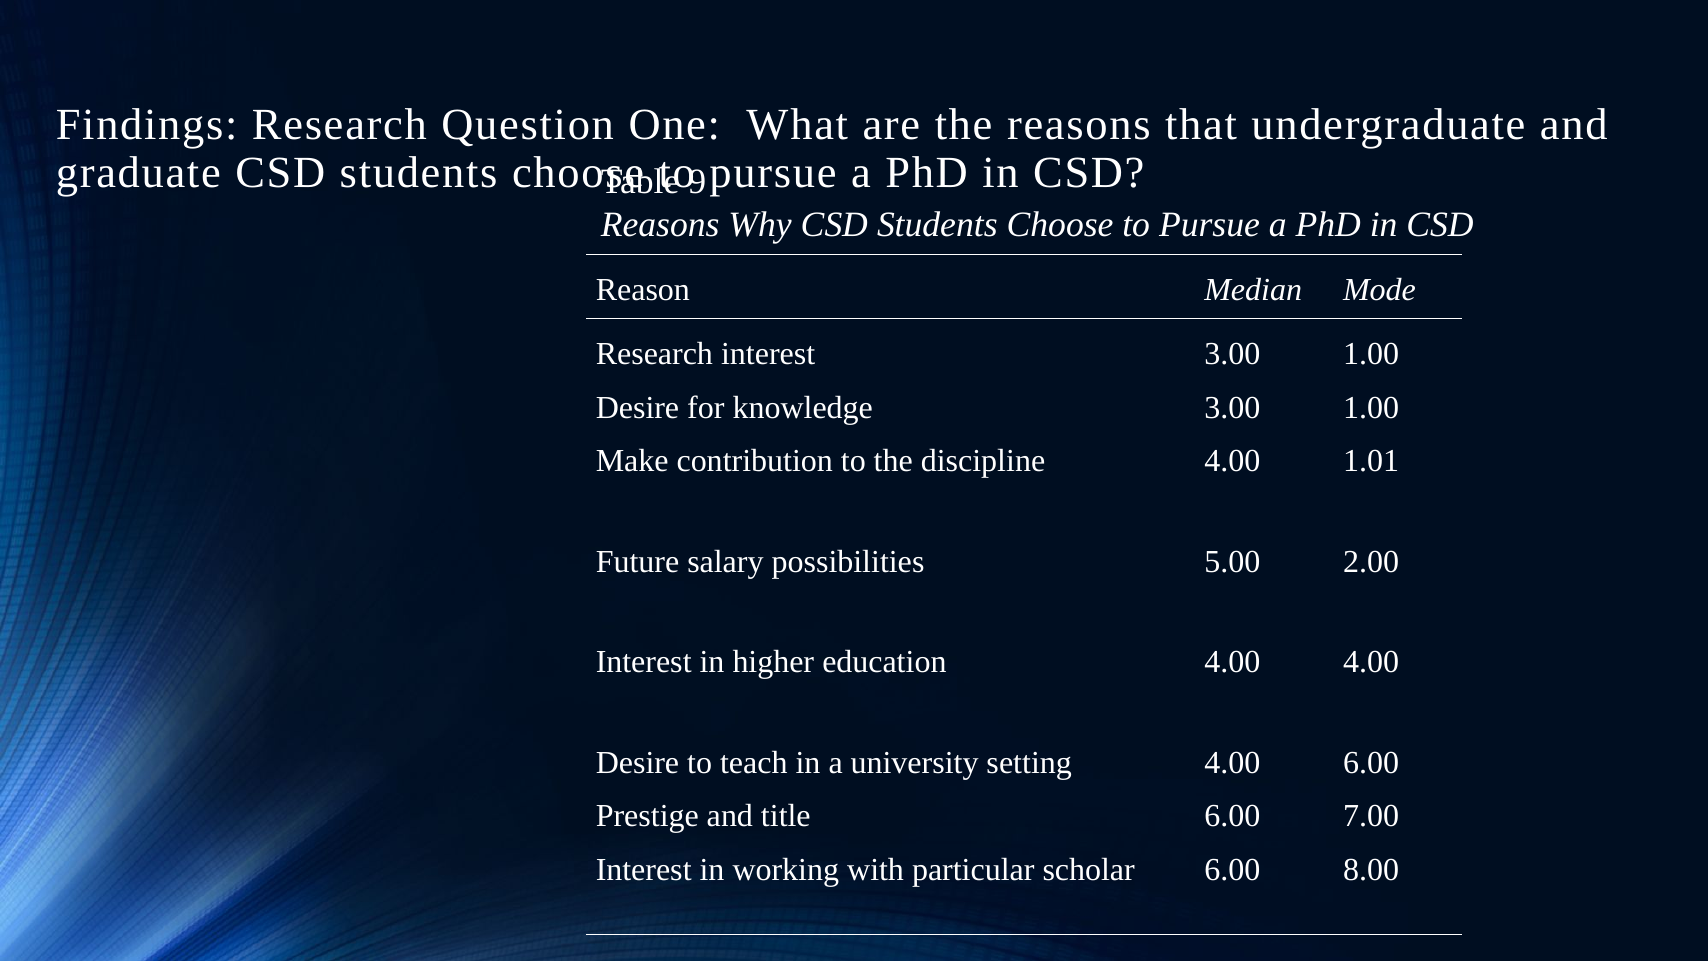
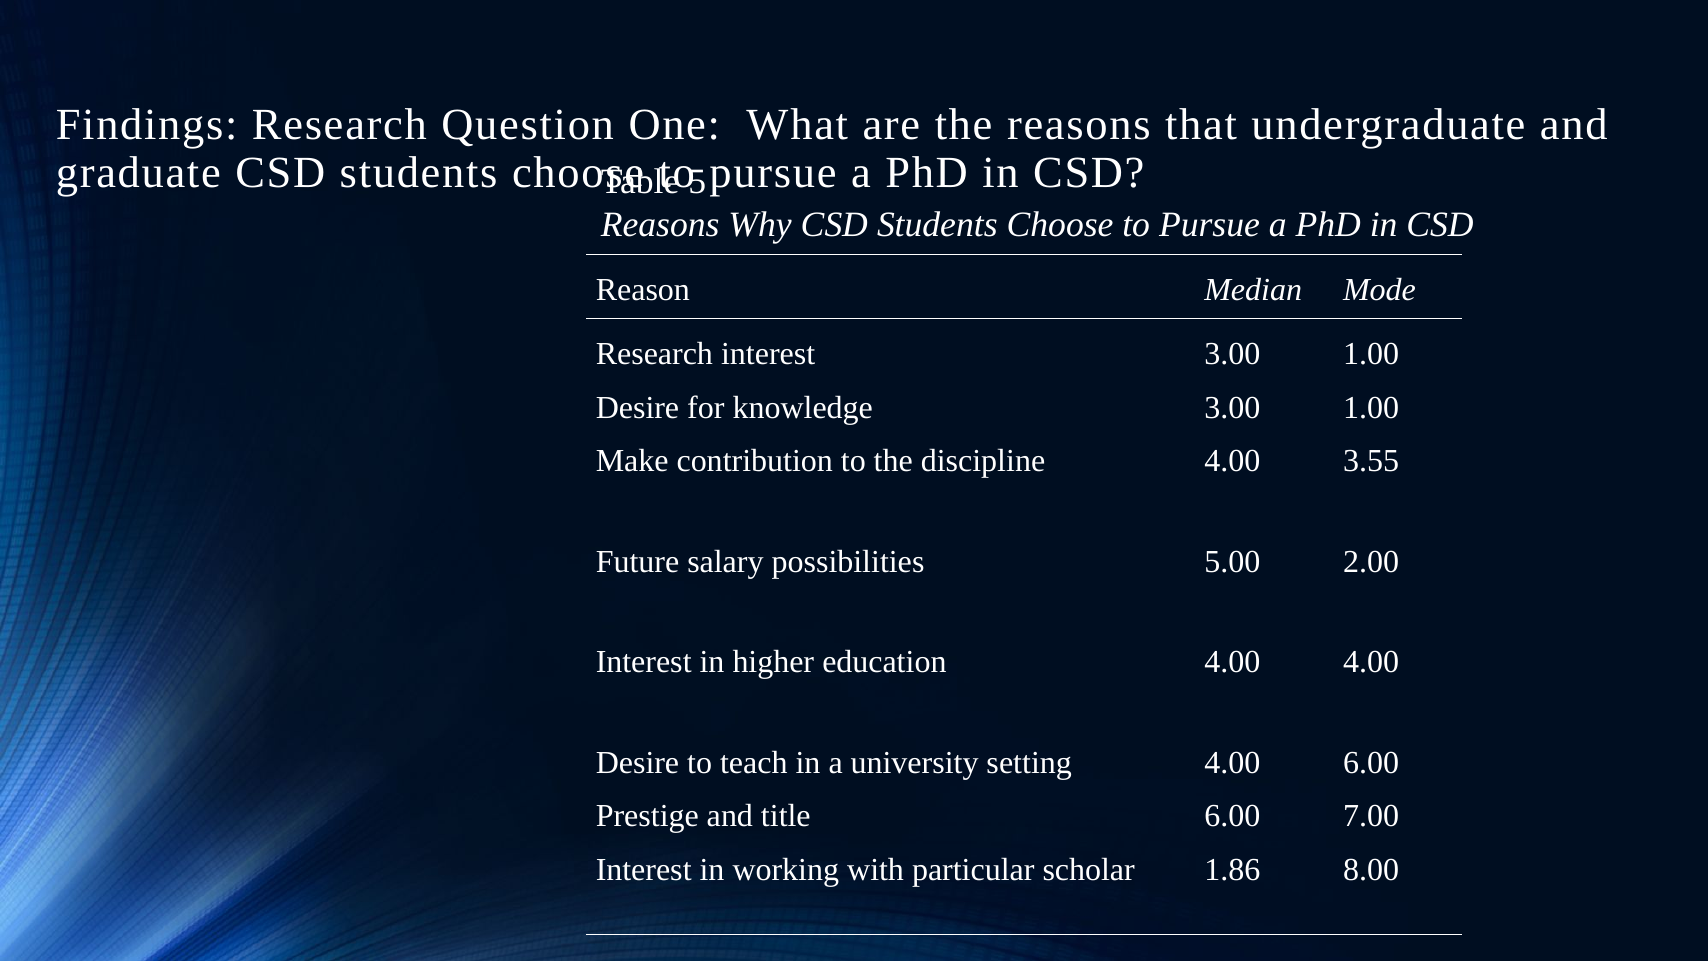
9: 9 -> 5
1.01: 1.01 -> 3.55
scholar 6.00: 6.00 -> 1.86
